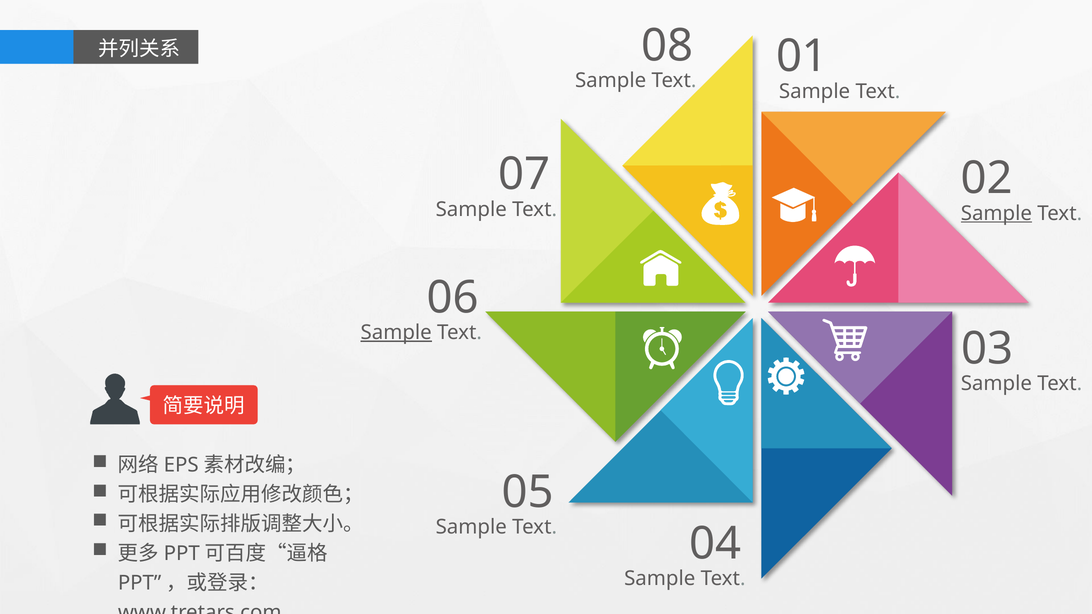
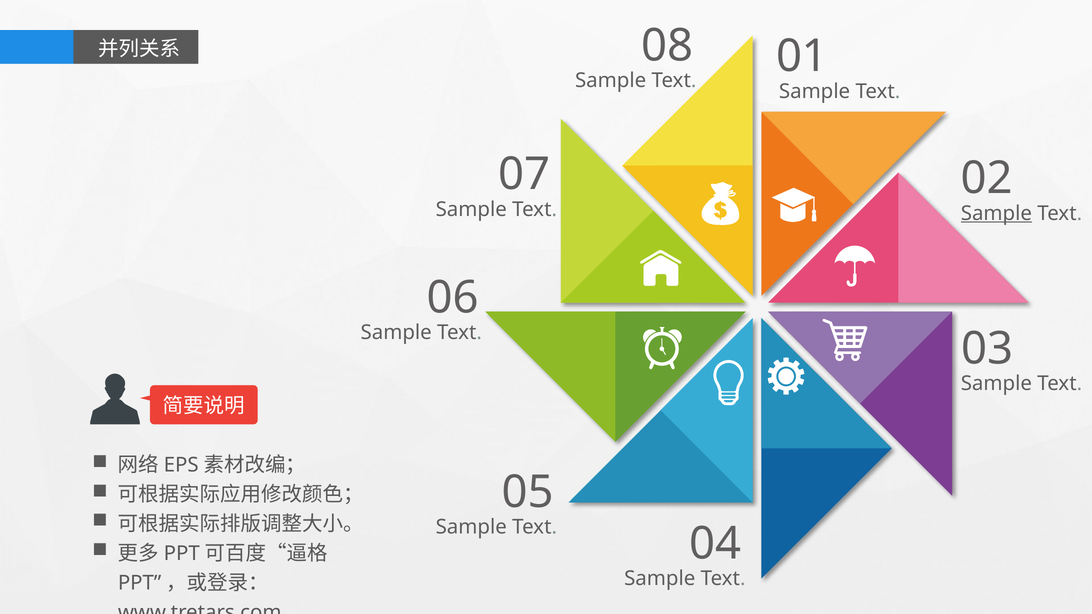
Sample at (396, 333) underline: present -> none
